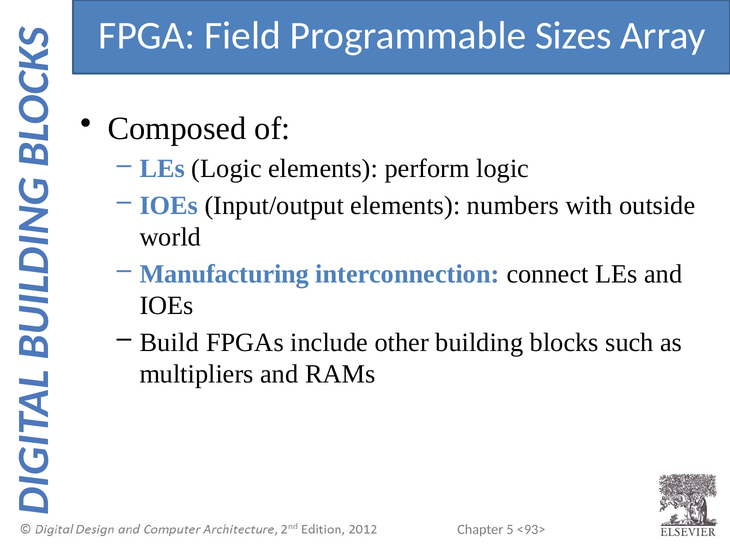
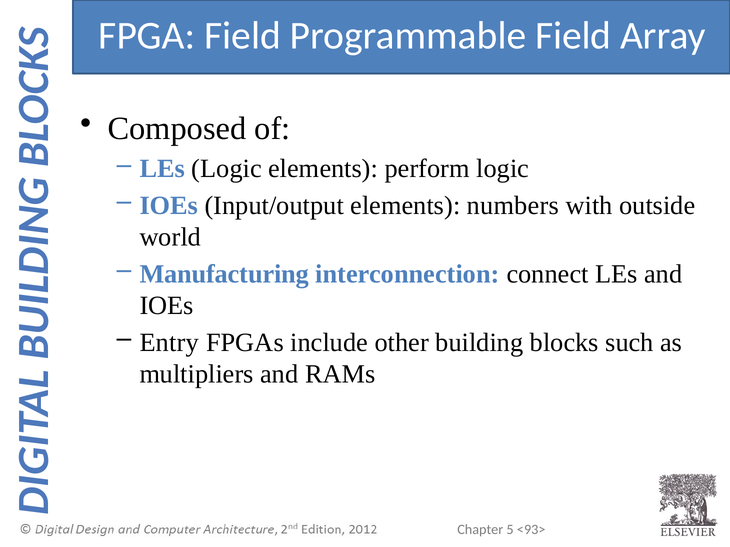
Programmable Sizes: Sizes -> Field
Build: Build -> Entry
